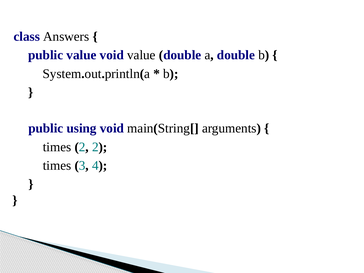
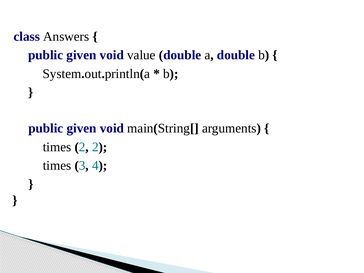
value at (81, 55): value -> given
using at (82, 128): using -> given
